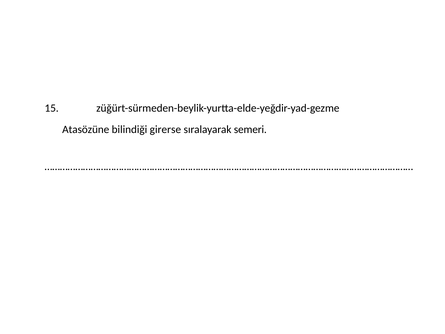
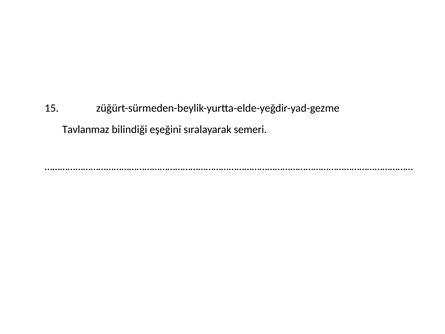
Atasözüne: Atasözüne -> Tavlanmaz
girerse: girerse -> eşeğini
